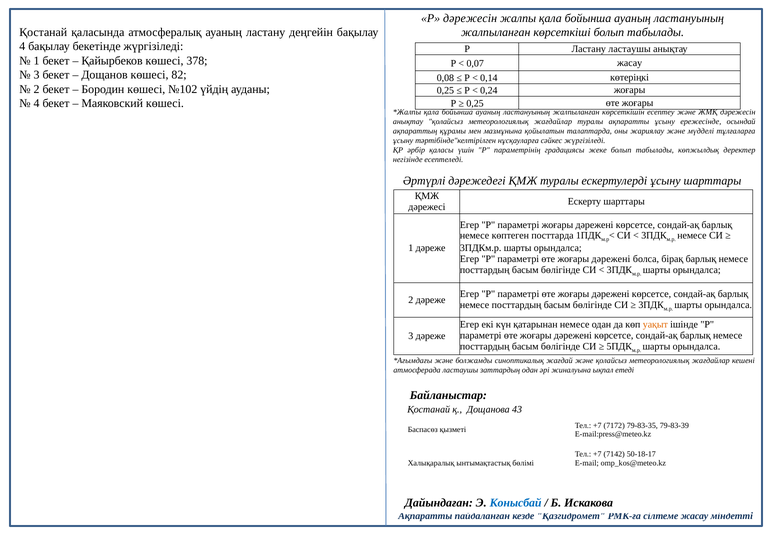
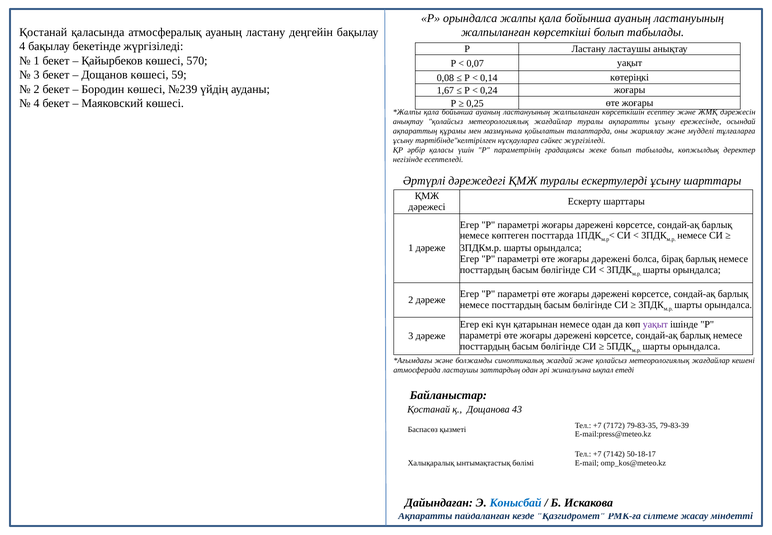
Р дәрежесін: дәрежесін -> орындалса
378: 378 -> 570
0,07 жасау: жасау -> уақыт
82: 82 -> 59
№102: №102 -> №239
0,25 at (445, 90): 0,25 -> 1,67
уақыт at (655, 324) colour: orange -> purple
